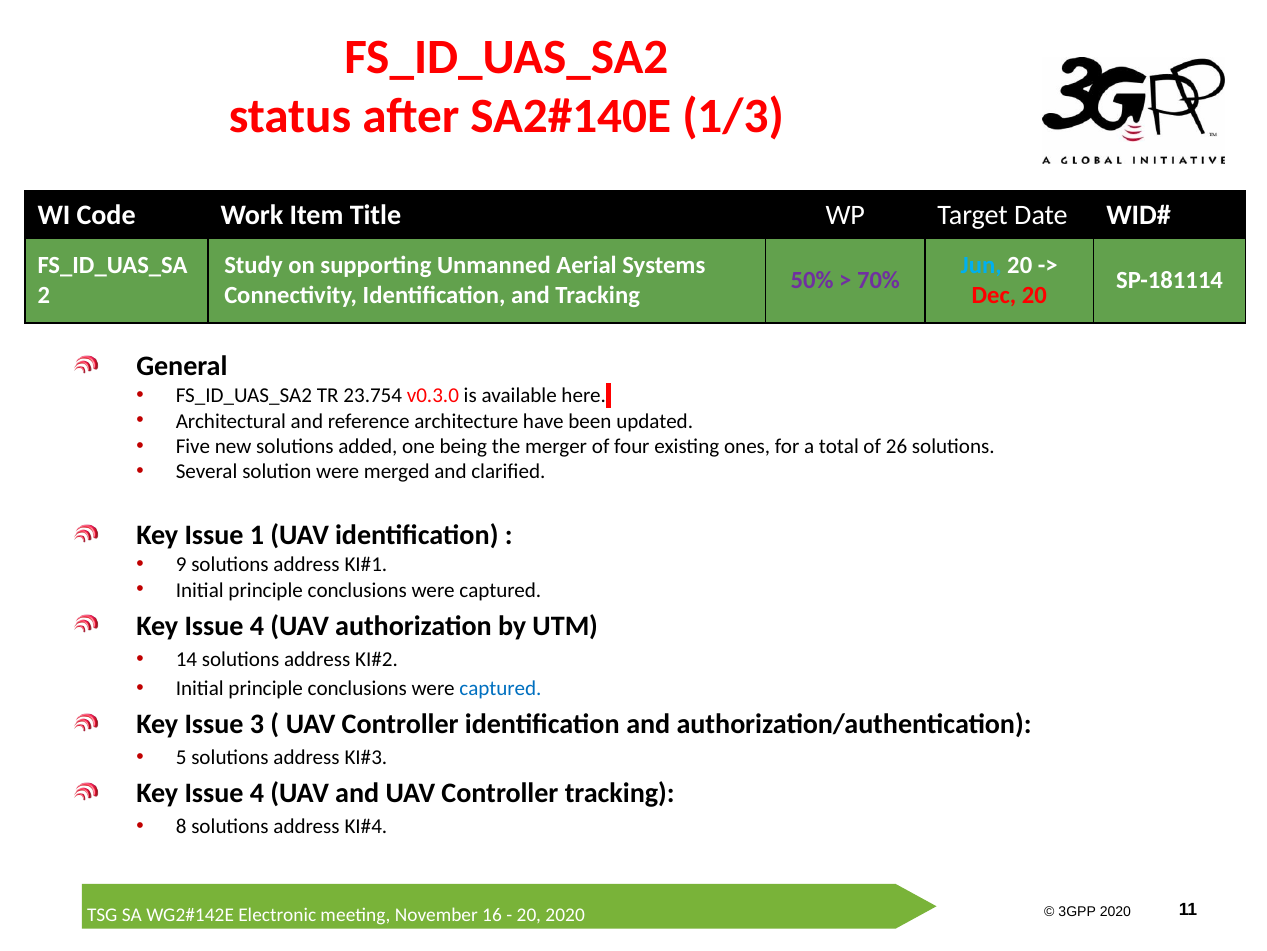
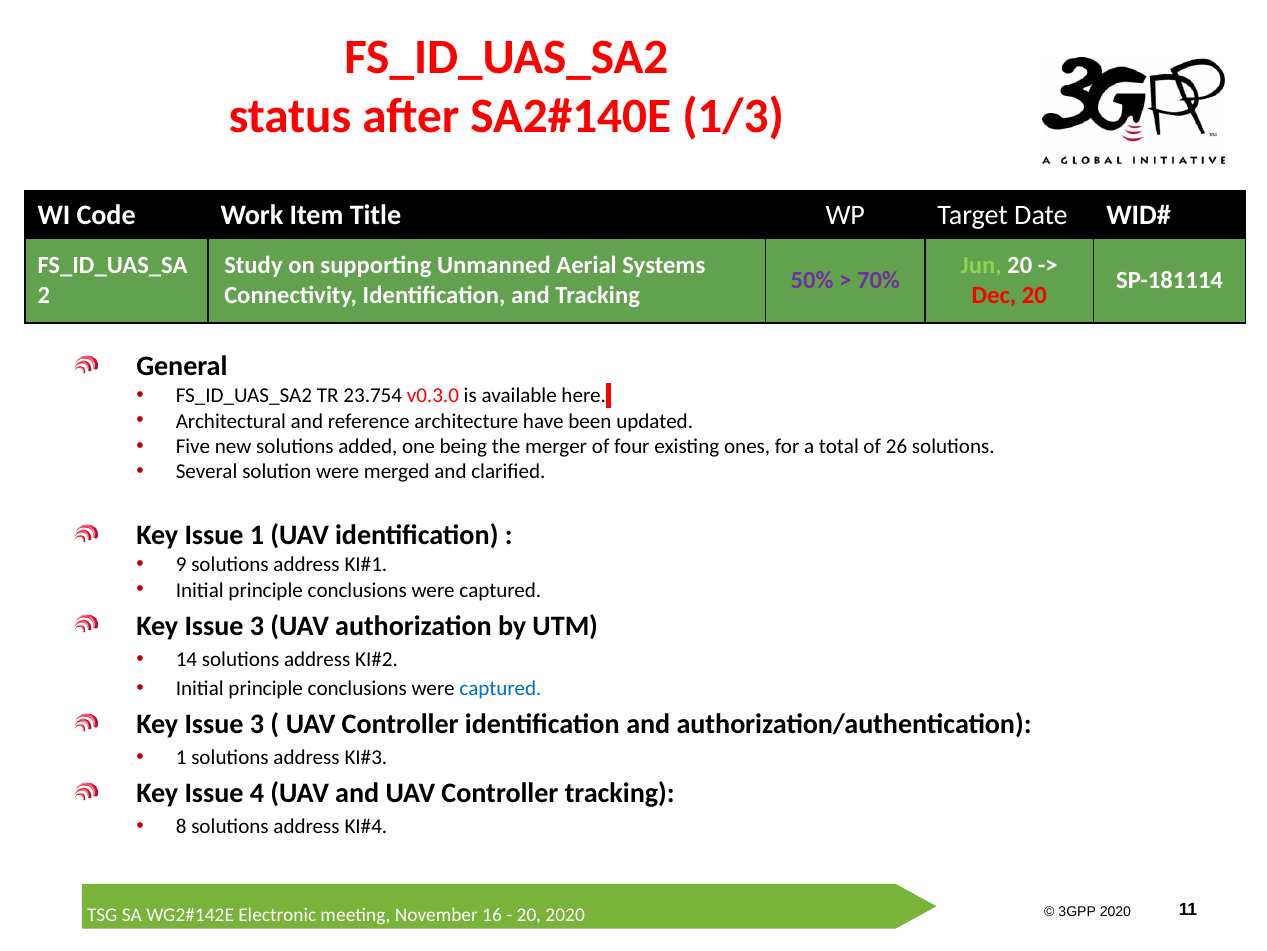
Jun colour: light blue -> light green
4 at (257, 625): 4 -> 3
5 at (181, 757): 5 -> 1
